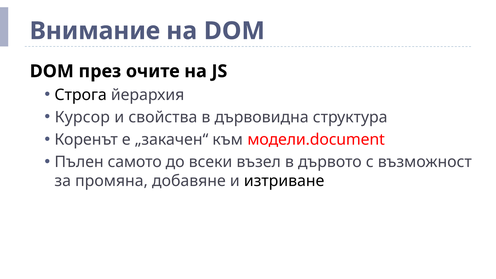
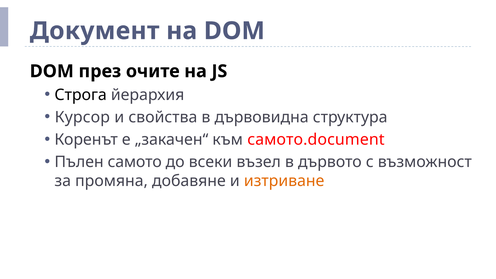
Внимание: Внимание -> Документ
модели.document: модели.document -> самото.document
изтриване colour: black -> orange
